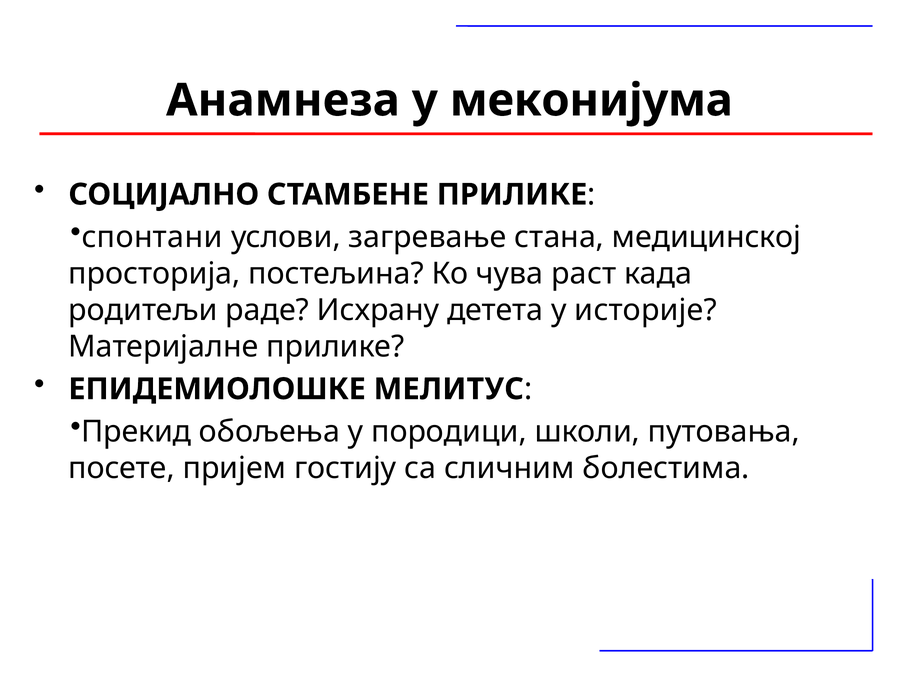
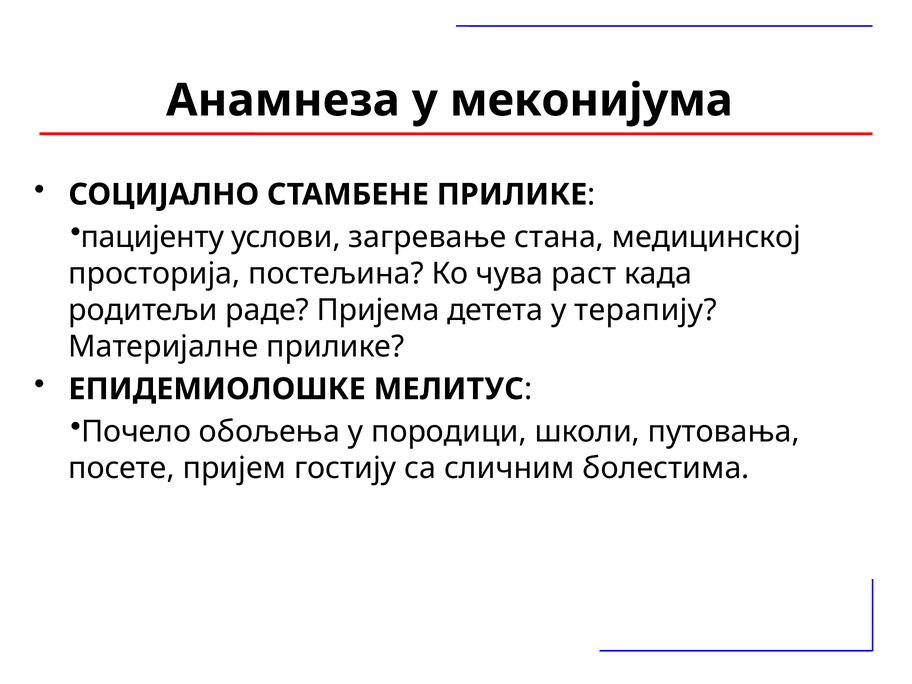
спонтани: спонтани -> пацијенту
Исхрану: Исхрану -> Пријема
историје: историје -> терапију
Прекид: Прекид -> Почело
